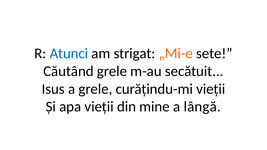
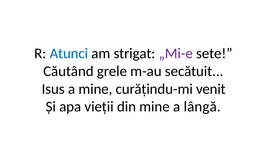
„Mi-e colour: orange -> purple
a grele: grele -> mine
curățindu-mi vieții: vieții -> venit
